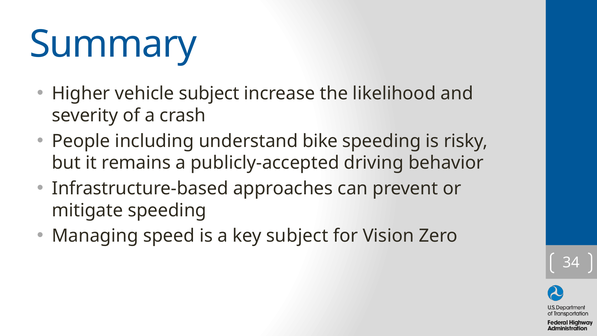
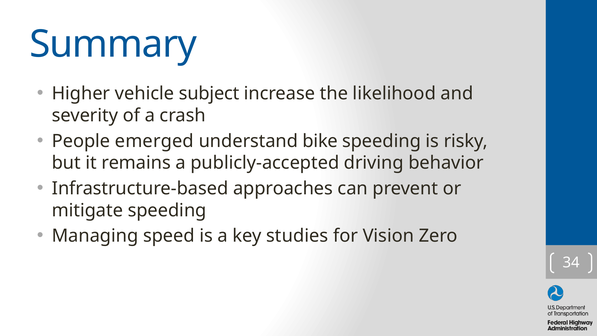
including: including -> emerged
key subject: subject -> studies
